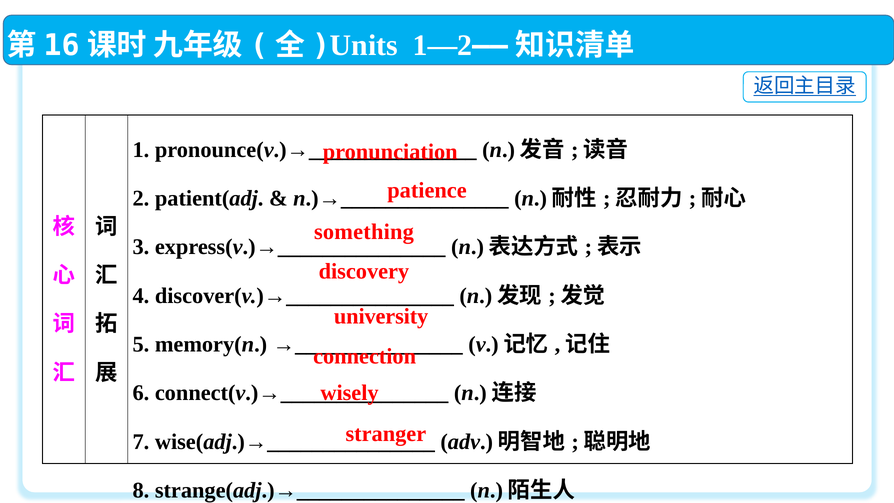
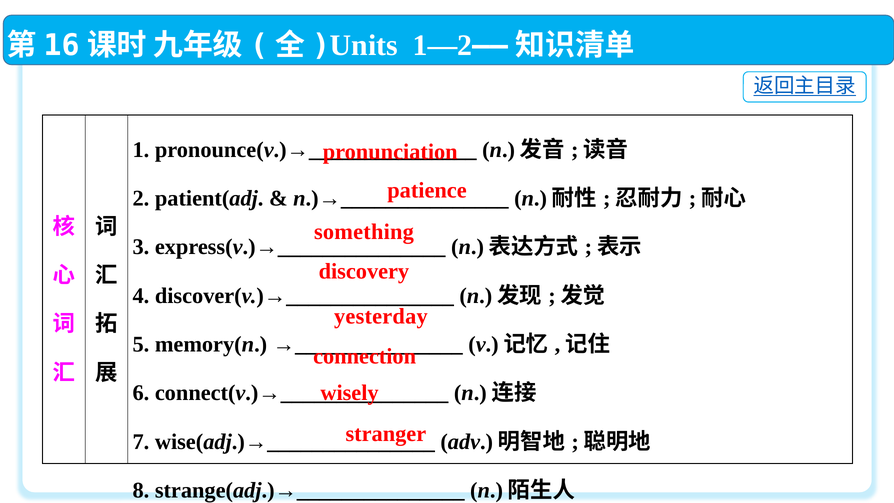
university: university -> yesterday
